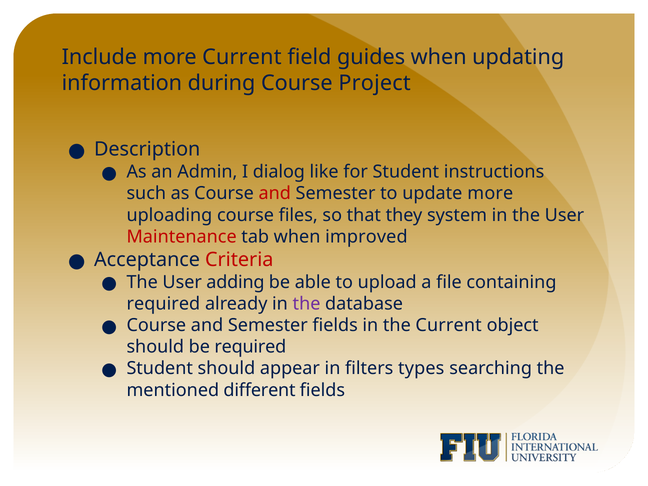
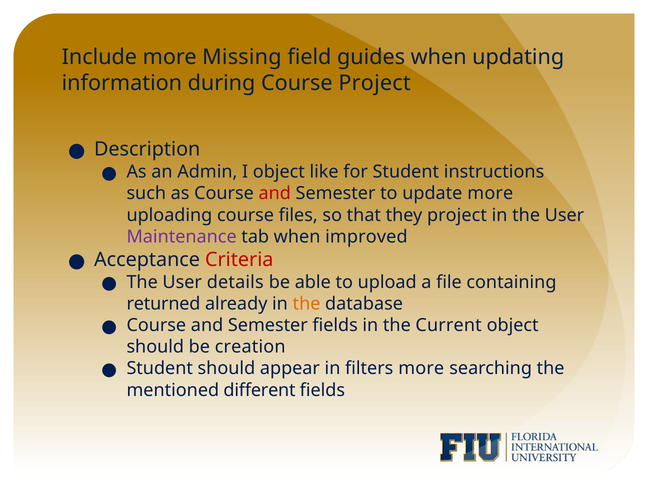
more Current: Current -> Missing
I dialog: dialog -> object
they system: system -> project
Maintenance colour: red -> purple
adding: adding -> details
required at (163, 304): required -> returned
the at (307, 304) colour: purple -> orange
be required: required -> creation
filters types: types -> more
